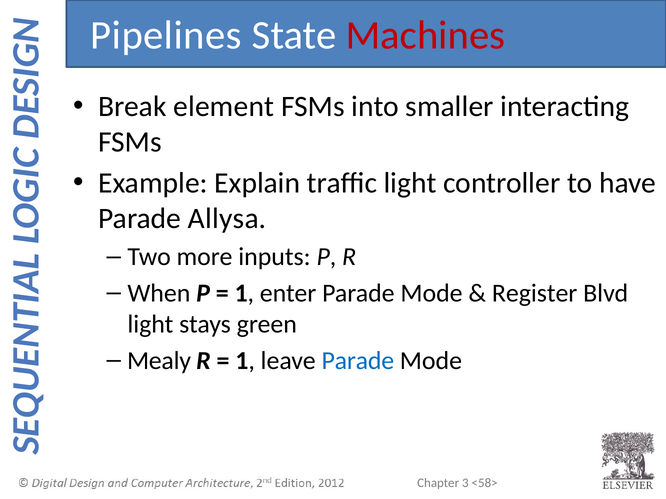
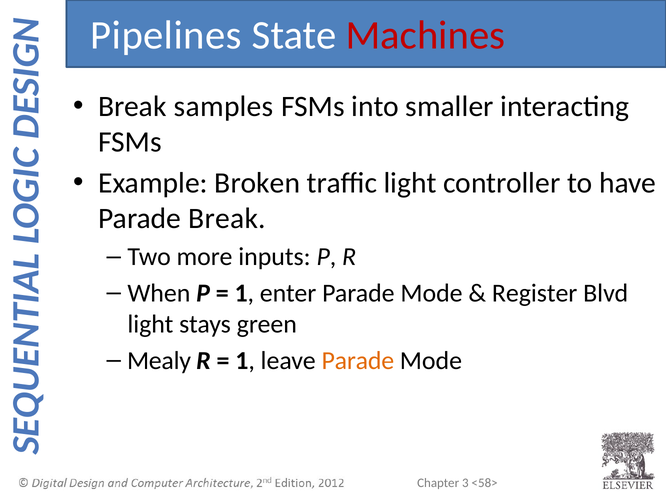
element: element -> samples
Explain: Explain -> Broken
Parade Allysa: Allysa -> Break
Parade at (358, 361) colour: blue -> orange
